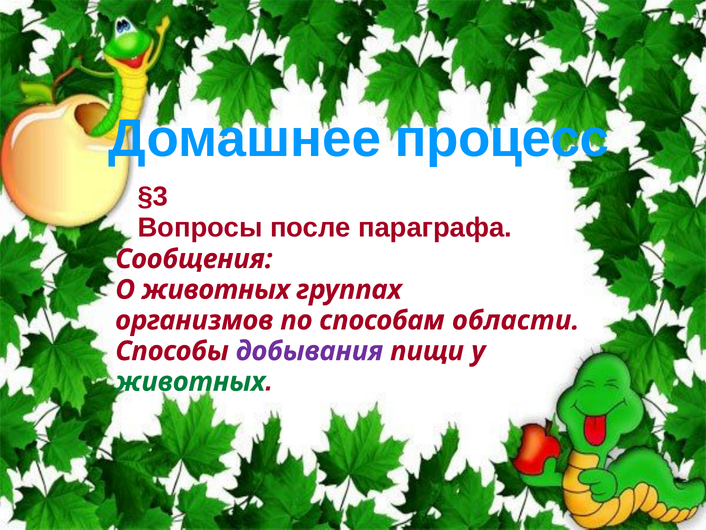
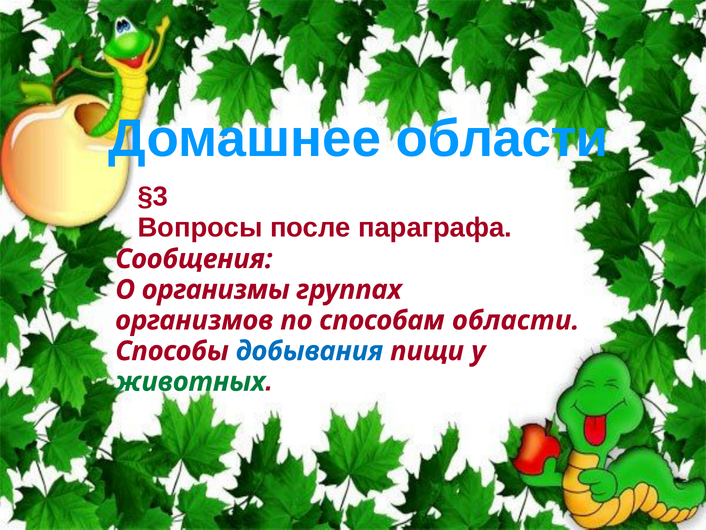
Домашнее процесс: процесс -> области
О животных: животных -> организмы
добывания colour: purple -> blue
